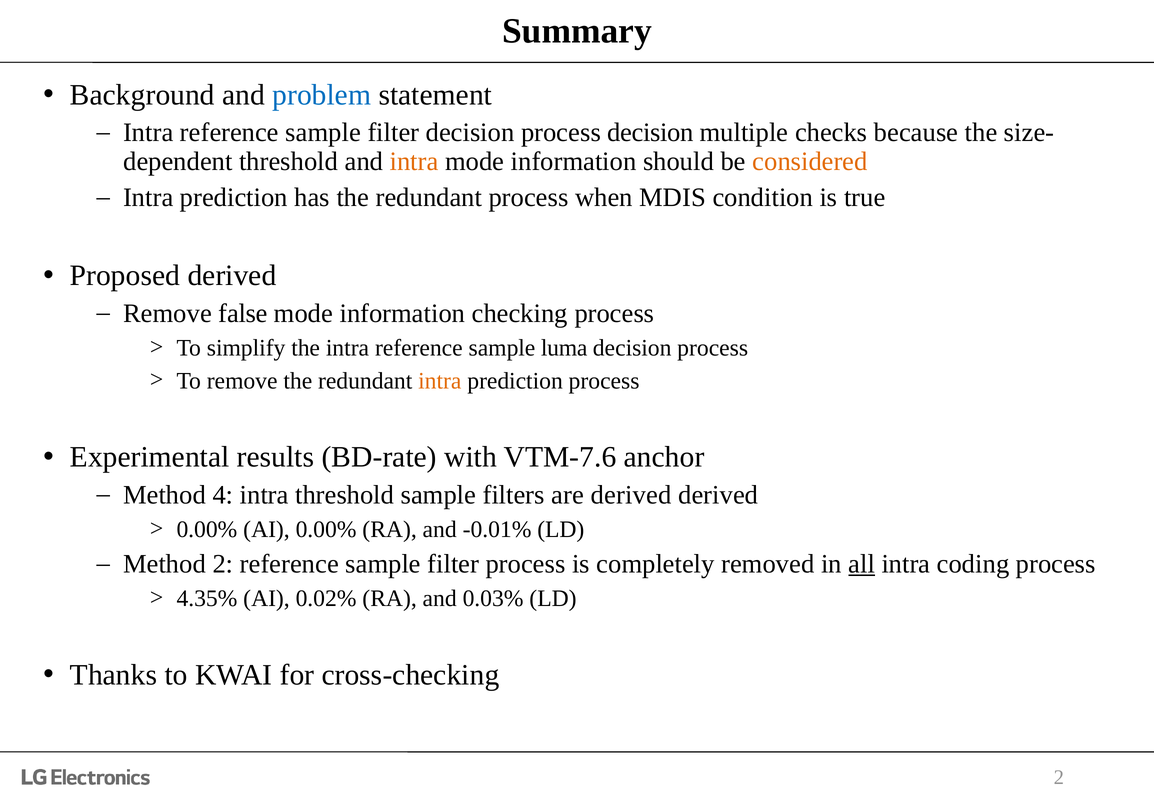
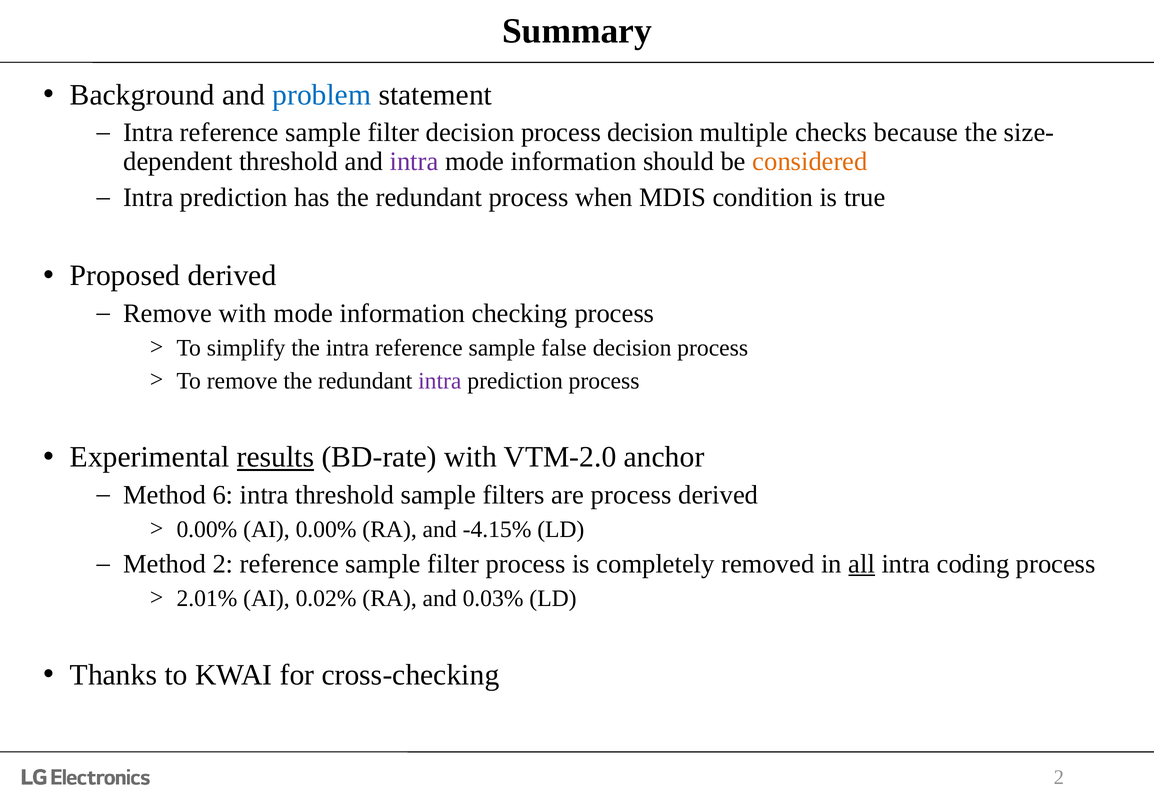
intra at (414, 161) colour: orange -> purple
Remove false: false -> with
luma: luma -> false
intra at (440, 381) colour: orange -> purple
results underline: none -> present
VTM-7.6: VTM-7.6 -> VTM-2.0
4: 4 -> 6
are derived: derived -> process
-0.01%: -0.01% -> -4.15%
4.35%: 4.35% -> 2.01%
